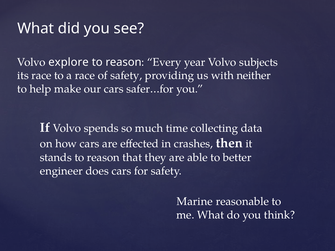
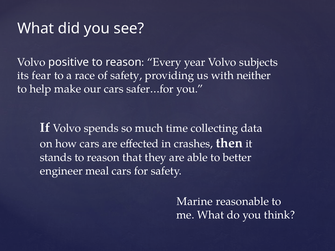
explore: explore -> positive
its race: race -> fear
does: does -> meal
